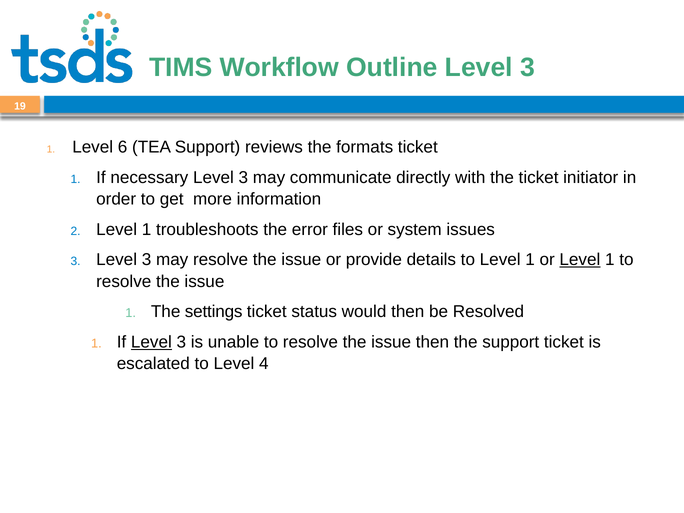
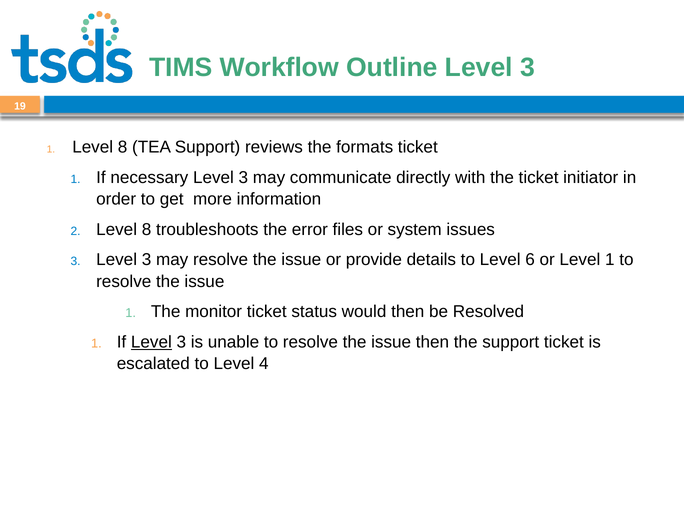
1 Level 6: 6 -> 8
2 Level 1: 1 -> 8
to Level 1: 1 -> 6
Level at (580, 260) underline: present -> none
settings: settings -> monitor
